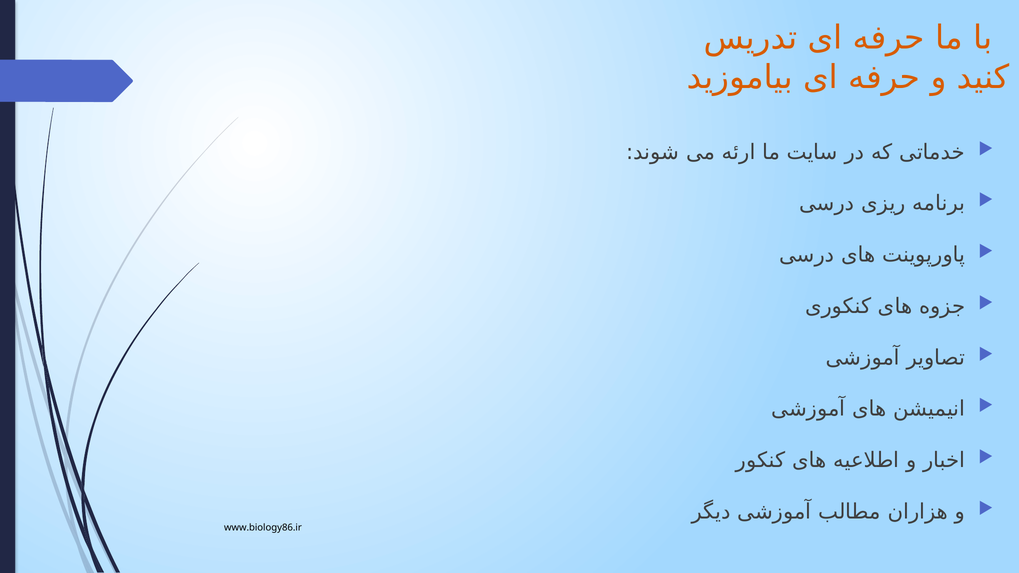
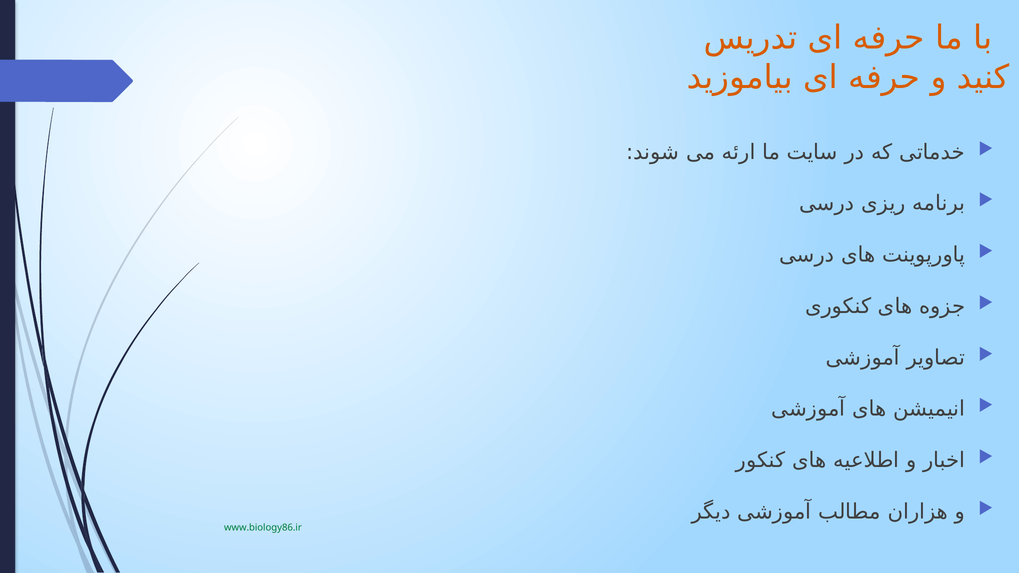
www.biology86.ir colour: black -> green
